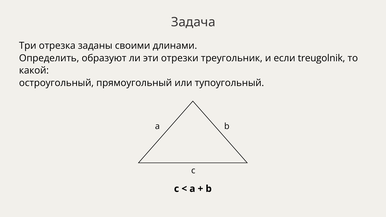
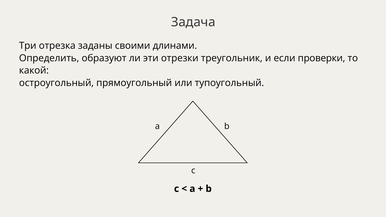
treugolnik: treugolnik -> проверки
